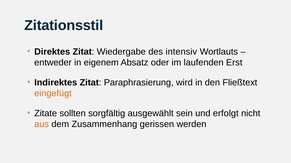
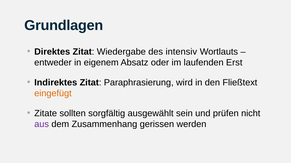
Zitationsstil: Zitationsstil -> Grundlagen
erfolgt: erfolgt -> prüfen
aus colour: orange -> purple
